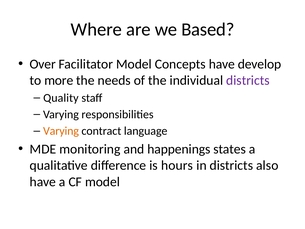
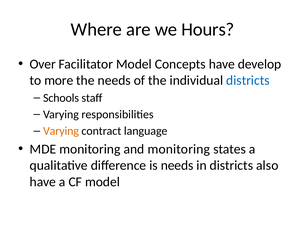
Based: Based -> Hours
districts at (248, 80) colour: purple -> blue
Quality: Quality -> Schools
and happenings: happenings -> monitoring
is hours: hours -> needs
